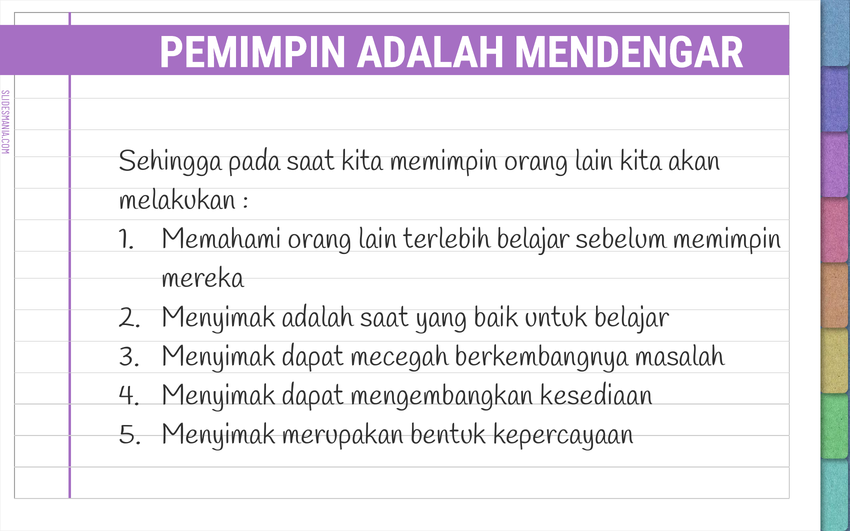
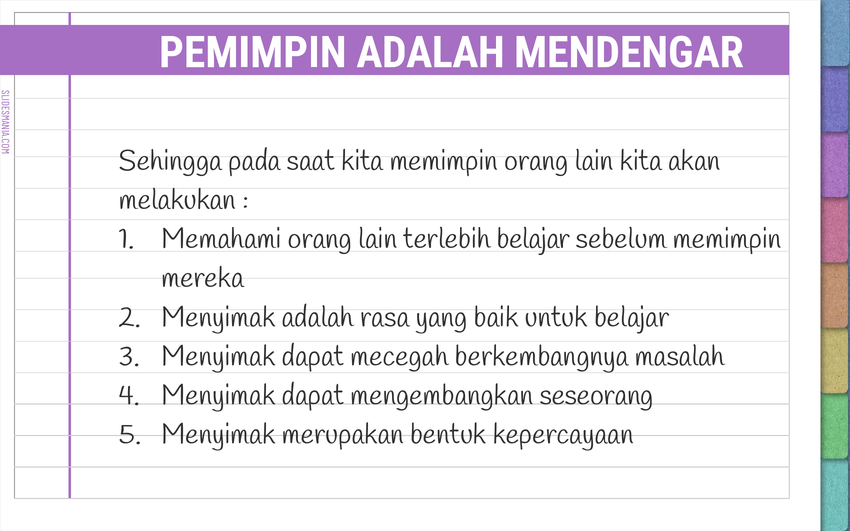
adalah saat: saat -> rasa
kesediaan: kesediaan -> seseorang
